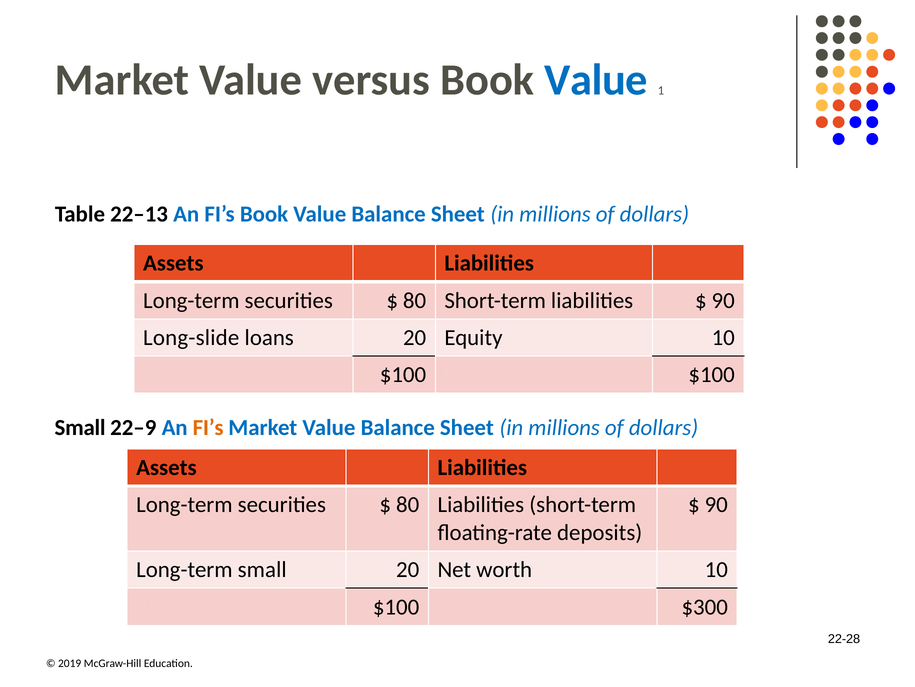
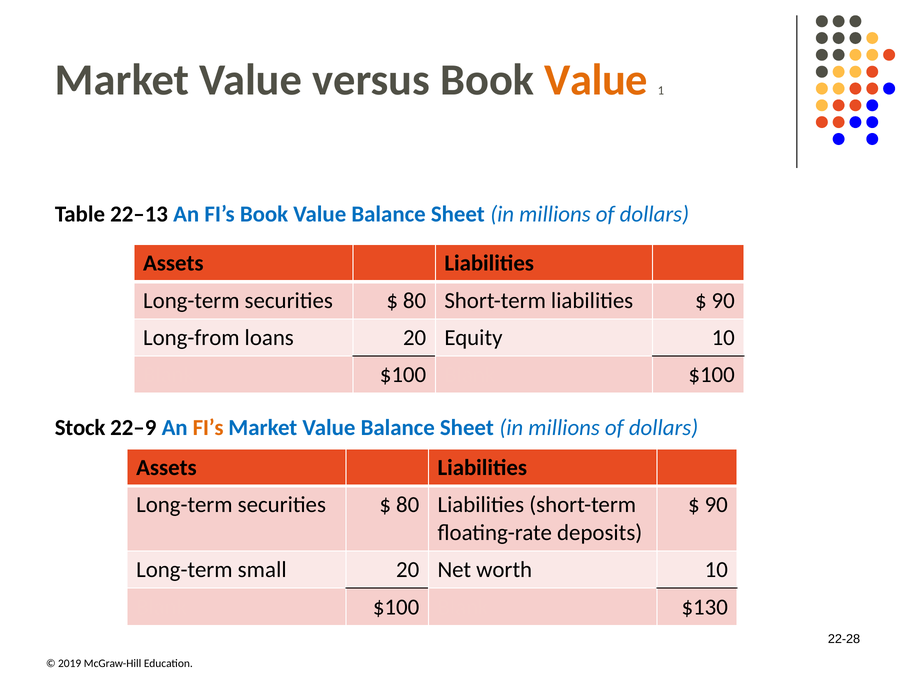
Value at (596, 80) colour: blue -> orange
Long-slide: Long-slide -> Long-from
Small at (80, 427): Small -> Stock
$300: $300 -> $130
